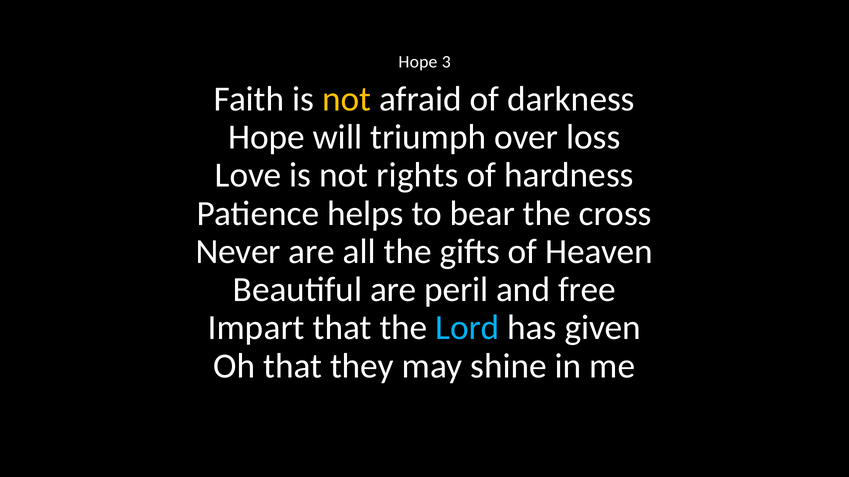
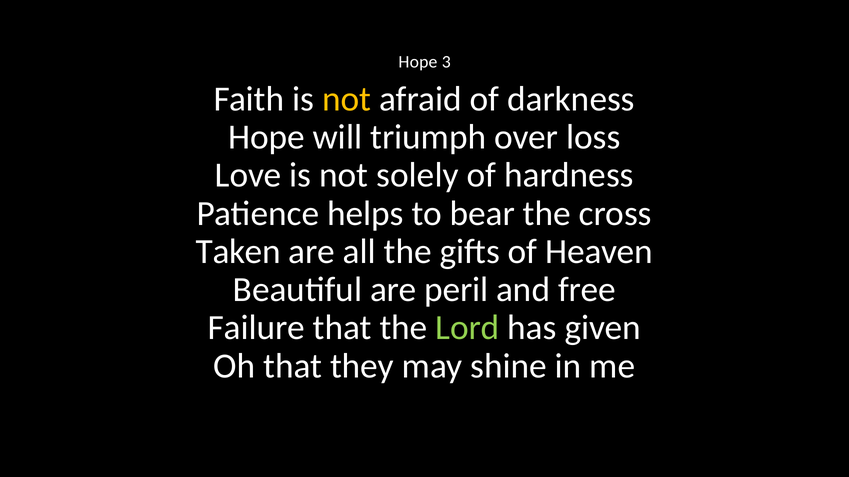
rights: rights -> solely
Never: Never -> Taken
Impart: Impart -> Failure
Lord colour: light blue -> light green
